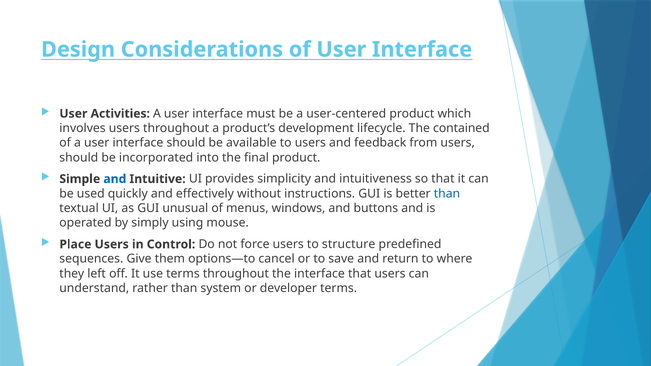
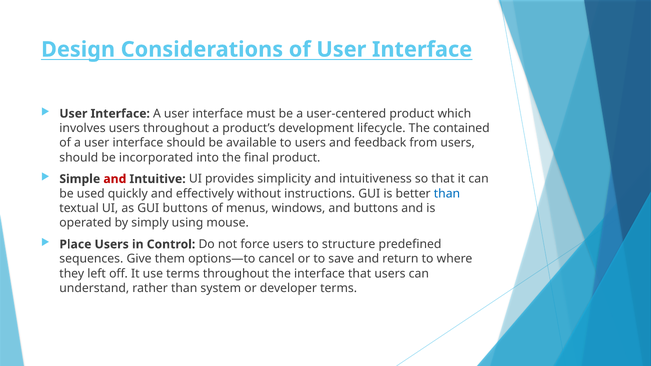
Activities at (120, 114): Activities -> Interface
and at (115, 179) colour: blue -> red
GUI unusual: unusual -> buttons
